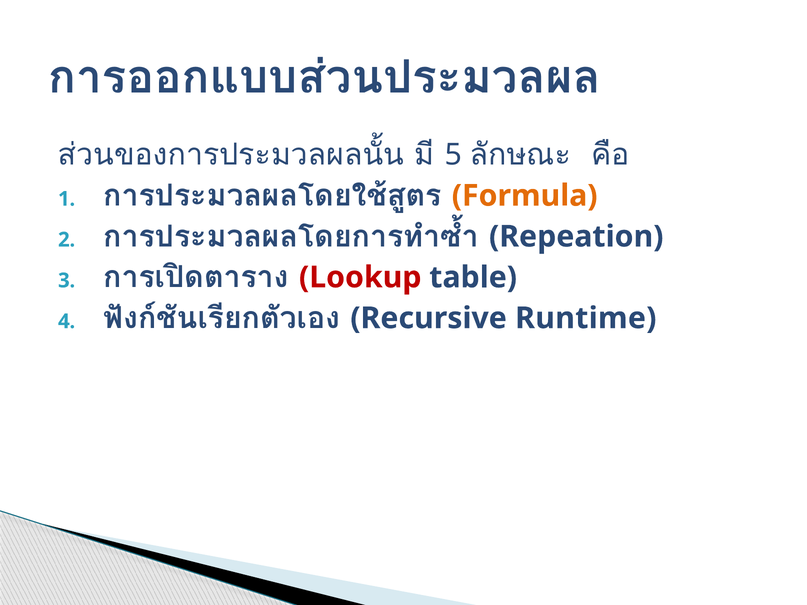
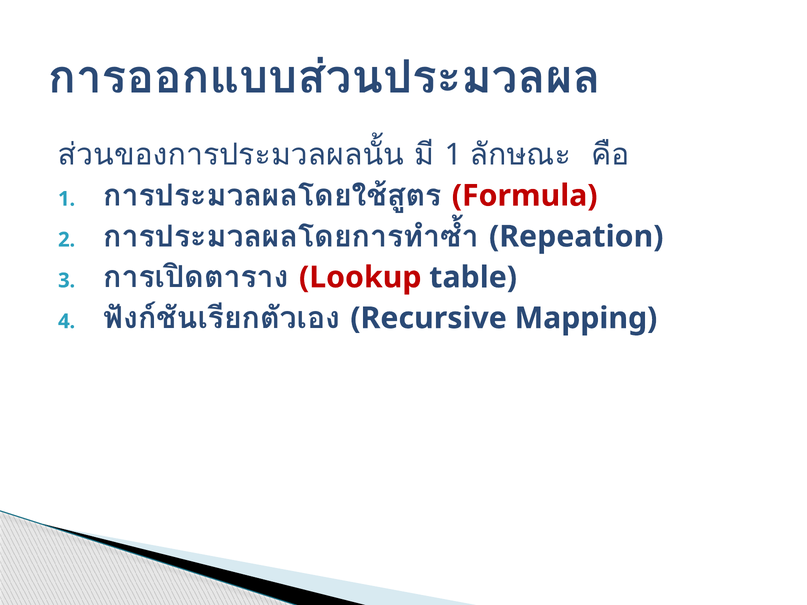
5 at (453, 155): 5 -> 1
Formula colour: orange -> red
Runtime: Runtime -> Mapping
